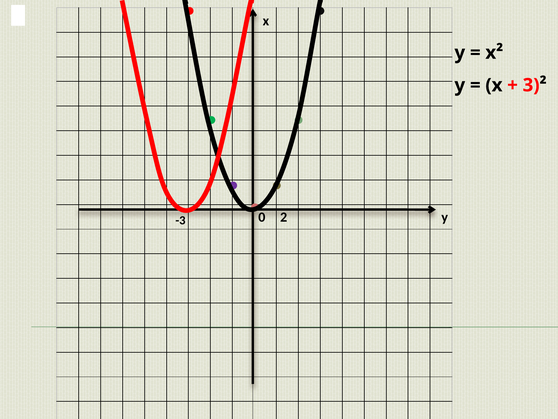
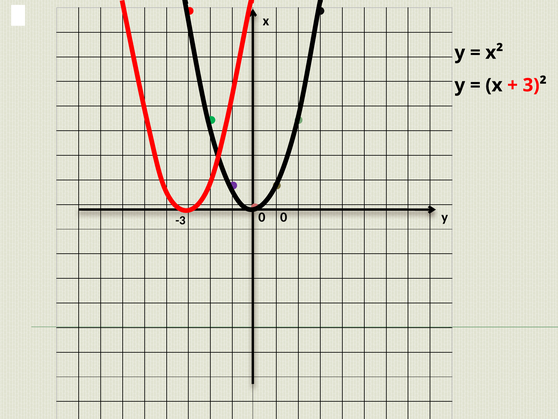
0 2: 2 -> 0
